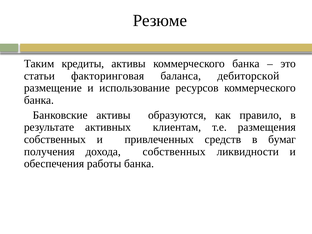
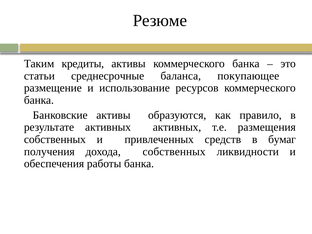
факторинговая: факторинговая -> среднесрочные
дебиторской: дебиторской -> покупающее
активных клиентам: клиентам -> активных
